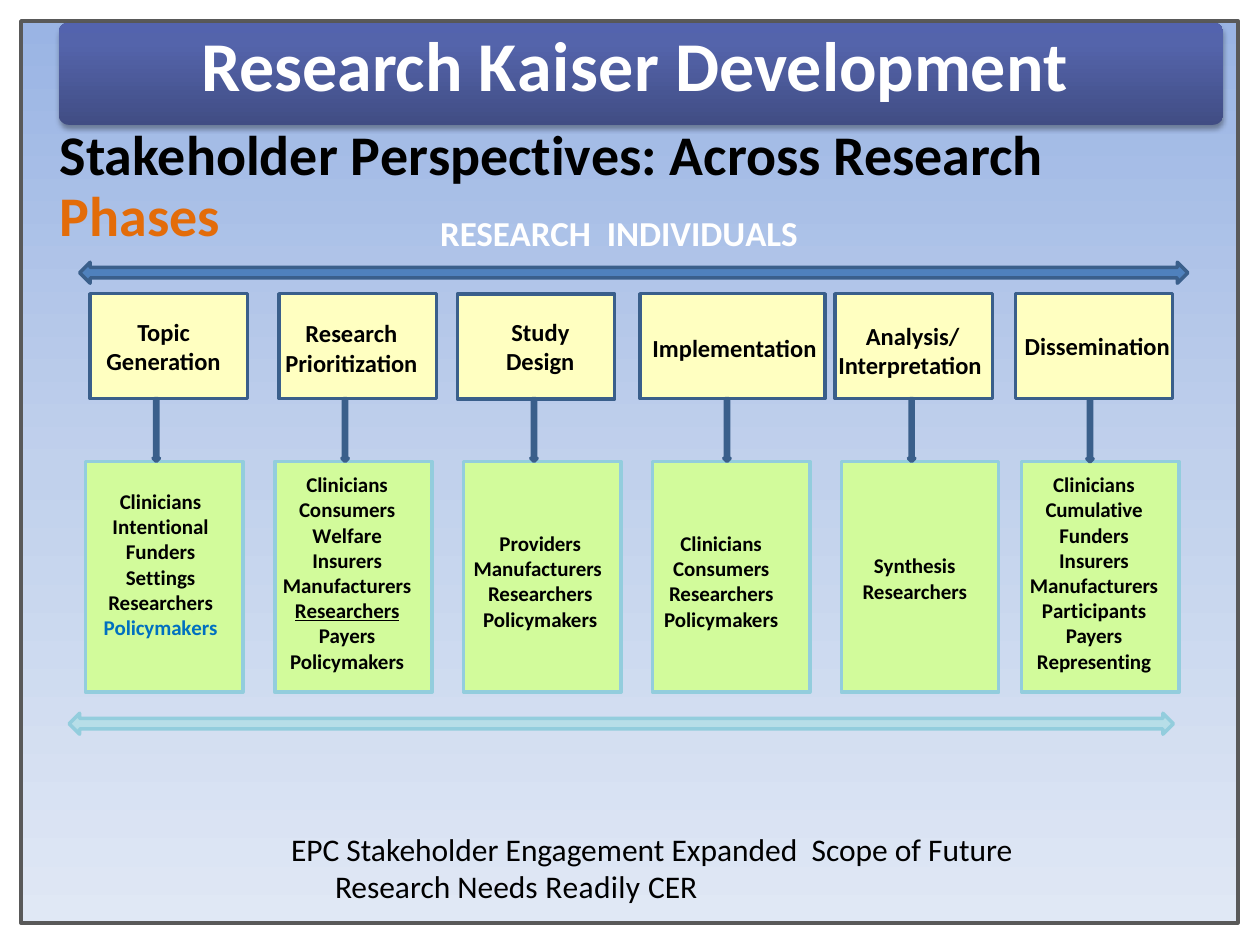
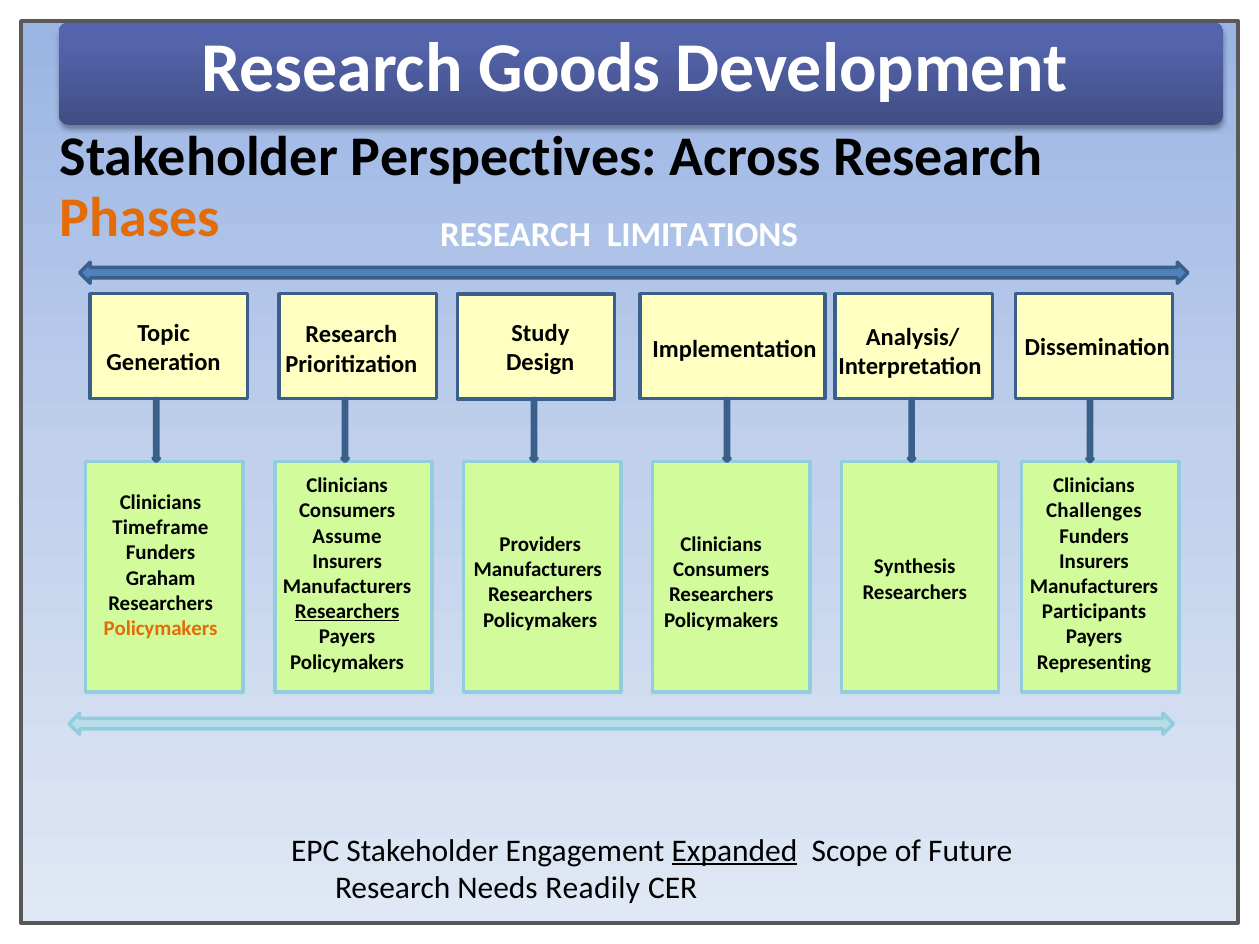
Kaiser: Kaiser -> Goods
INDIVIDUALS: INDIVIDUALS -> LIMITATIONS
Cumulative: Cumulative -> Challenges
Intentional: Intentional -> Timeframe
Welfare: Welfare -> Assume
Settings: Settings -> Graham
Policymakers at (161, 629) colour: blue -> orange
Expanded underline: none -> present
